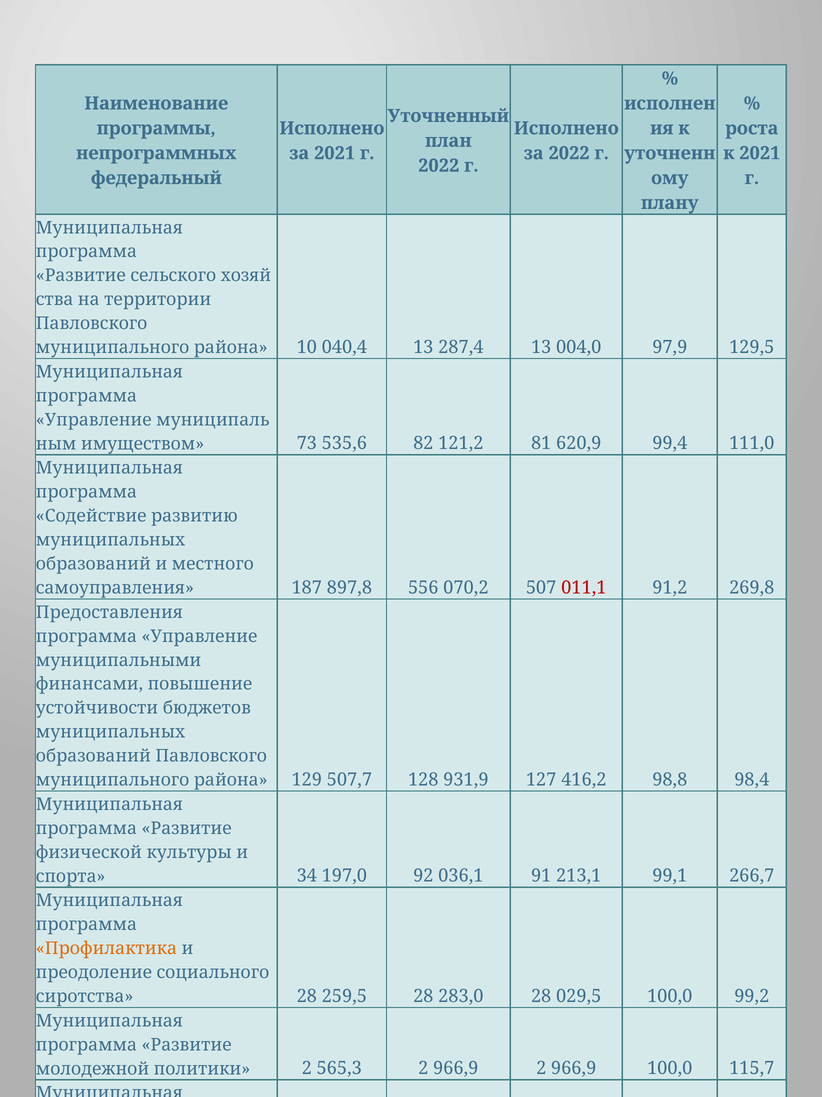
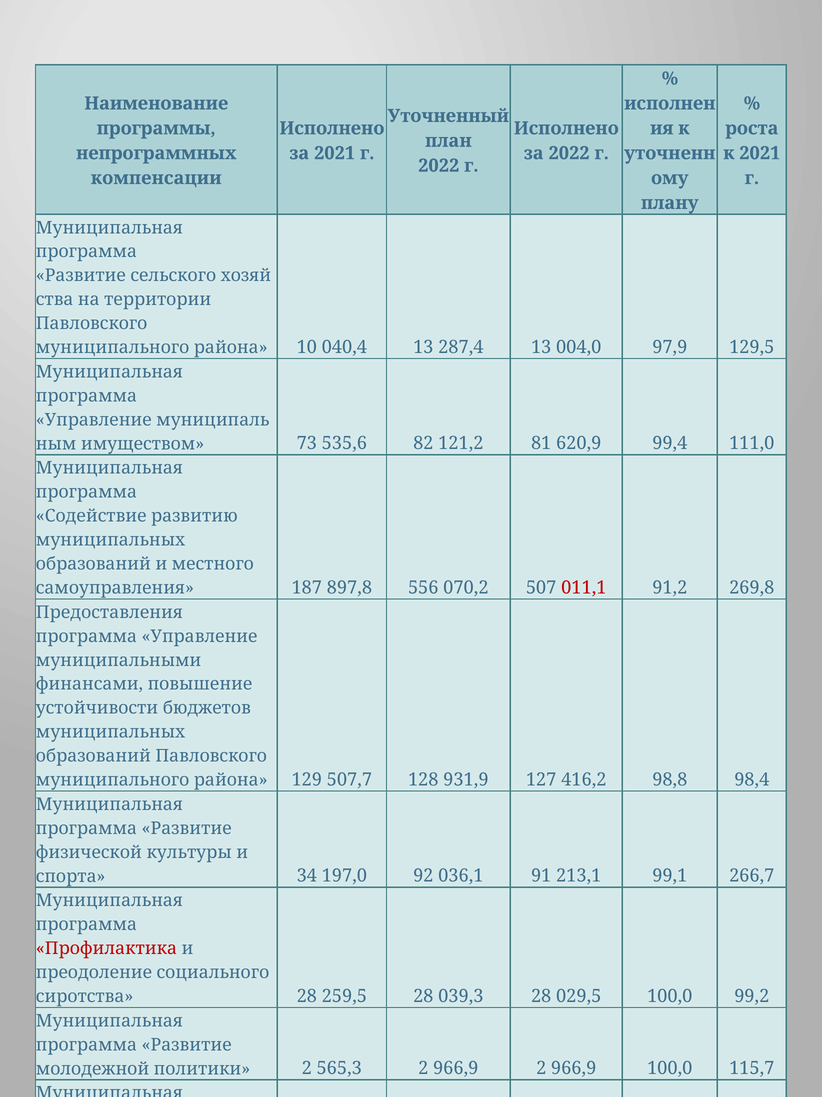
федеральный: федеральный -> компенсации
Профилактика colour: orange -> red
283,0: 283,0 -> 039,3
